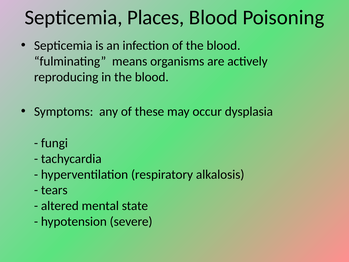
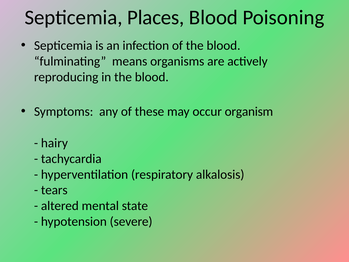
dysplasia: dysplasia -> organism
fungi: fungi -> hairy
